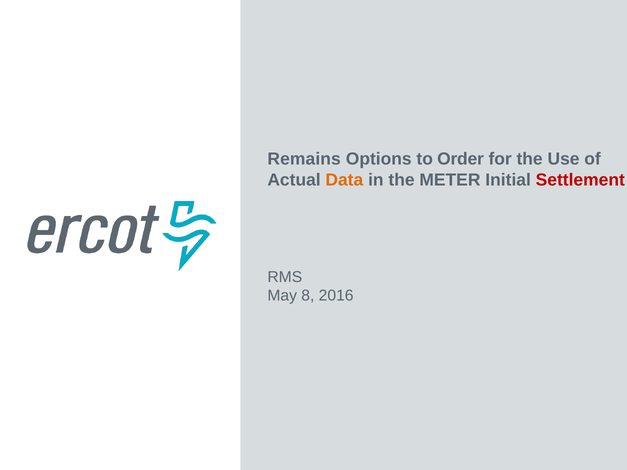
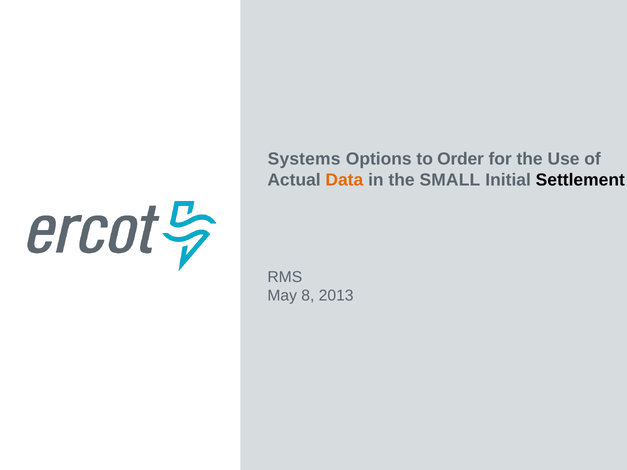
Remains: Remains -> Systems
METER: METER -> SMALL
Settlement colour: red -> black
2016: 2016 -> 2013
